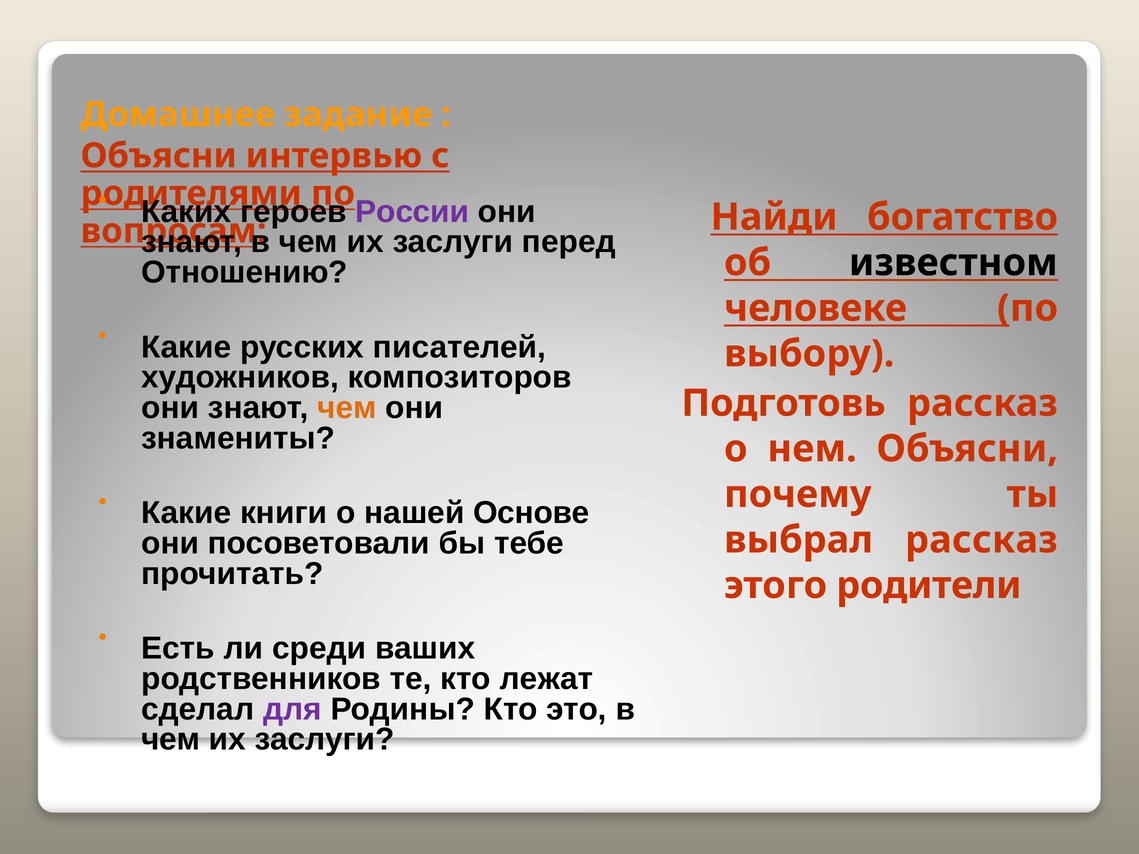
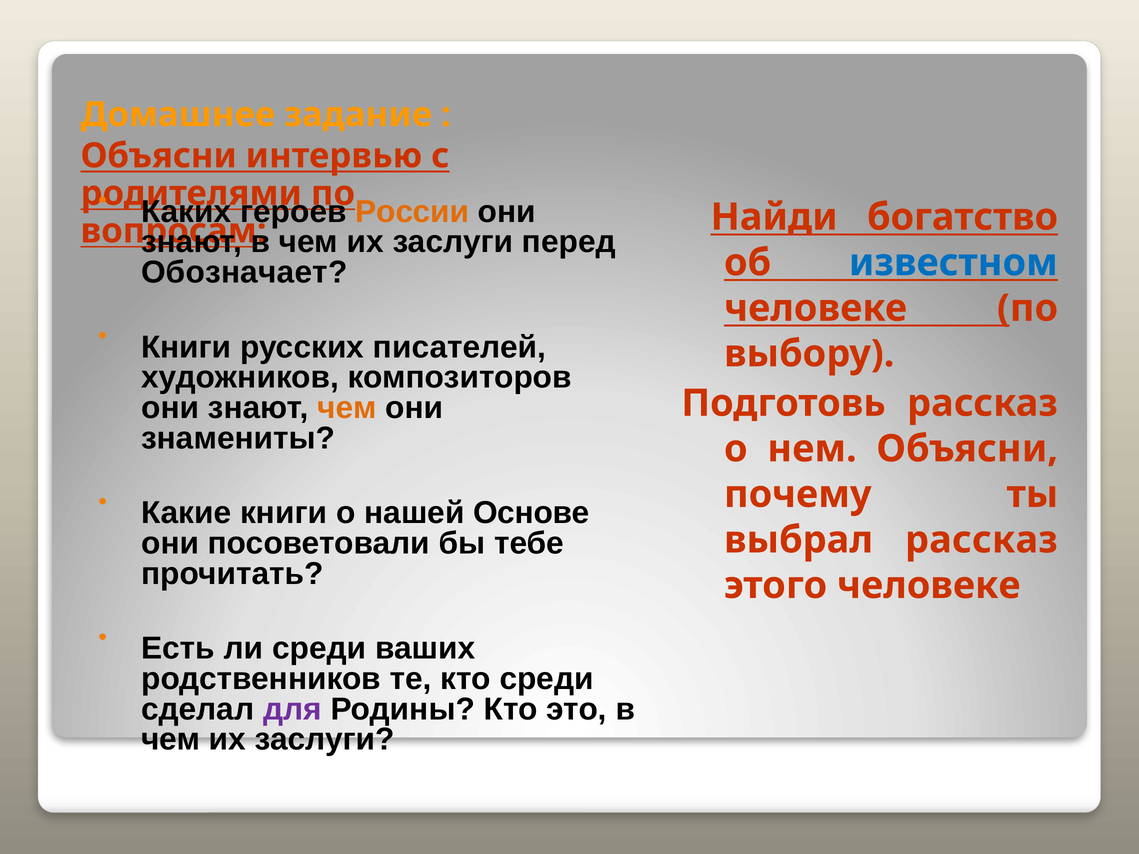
России colour: purple -> orange
известном colour: black -> blue
Отношению: Отношению -> Обозначает
Какие at (186, 347): Какие -> Книги
этого родители: родители -> человеке
кто лежат: лежат -> среди
